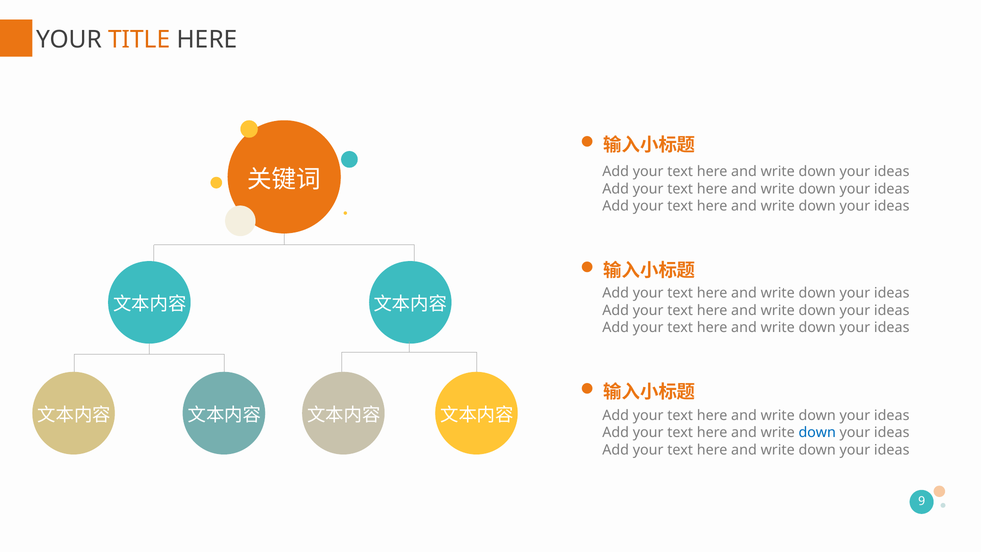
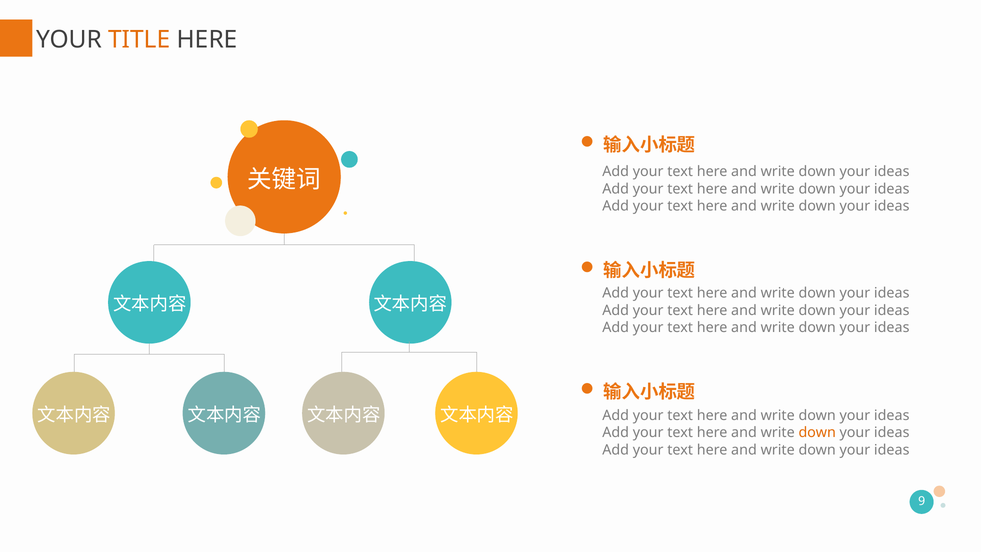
down at (817, 433) colour: blue -> orange
